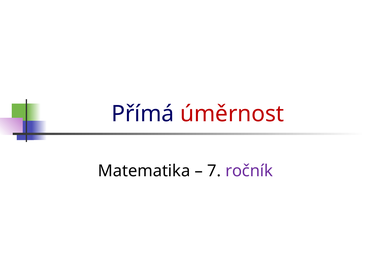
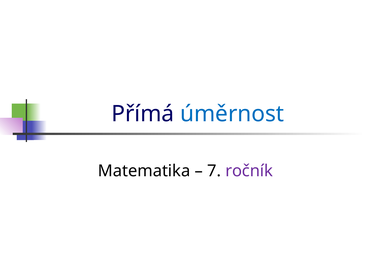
úměrnost colour: red -> blue
